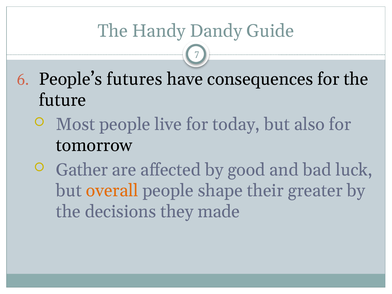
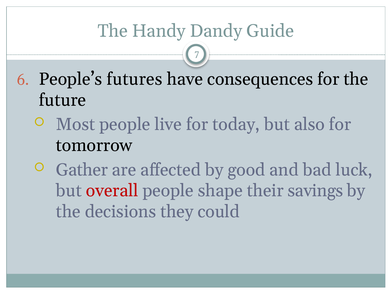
overall colour: orange -> red
greater: greater -> savings
made: made -> could
